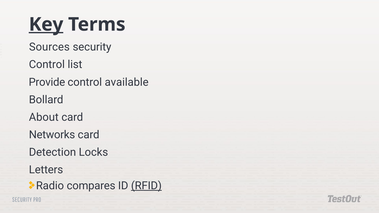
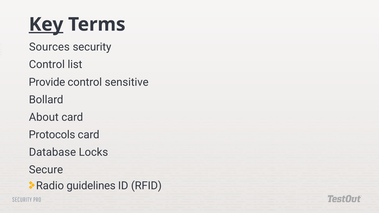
available: available -> sensitive
Networks: Networks -> Protocols
Detection: Detection -> Database
Letters: Letters -> Secure
compares: compares -> guidelines
RFID underline: present -> none
